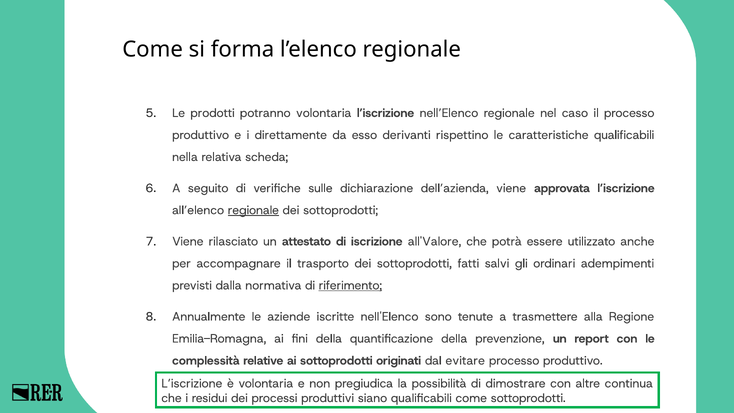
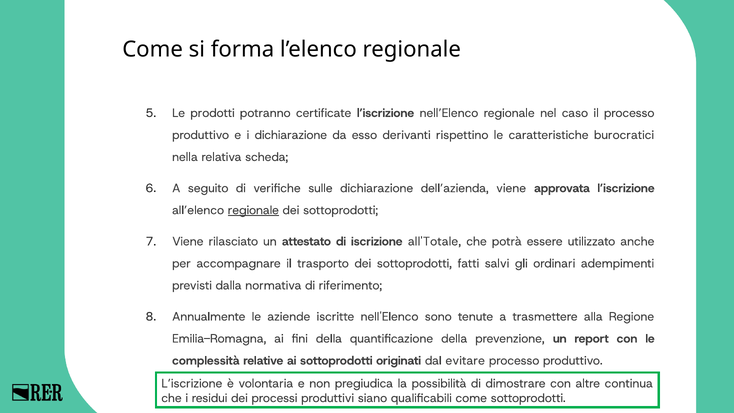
potranno volontaria: volontaria -> certificate
i direttamente: direttamente -> dichiarazione
caratteristiche qualificabili: qualificabili -> burocratici
all'Valore: all'Valore -> all'Totale
riferimento underline: present -> none
